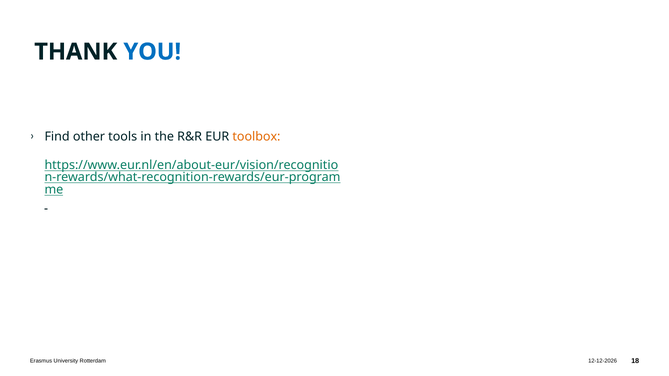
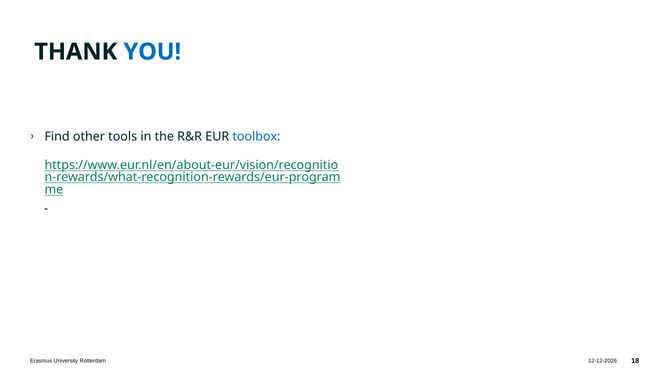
toolbox colour: orange -> blue
